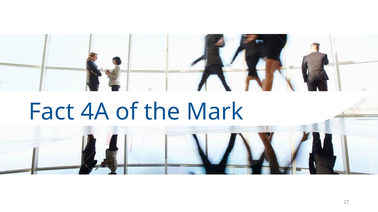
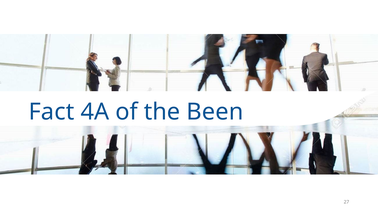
Mark: Mark -> Been
